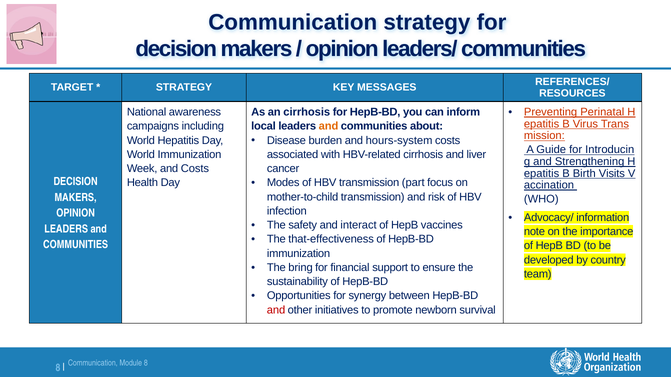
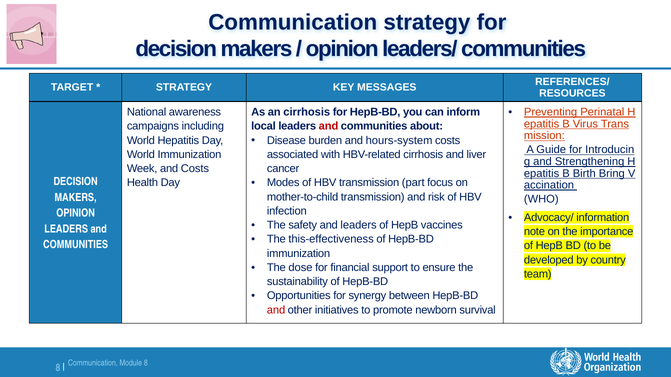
and at (329, 126) colour: orange -> red
Visits: Visits -> Bring
and interact: interact -> leaders
that-effectiveness: that-effectiveness -> this-effectiveness
bring: bring -> dose
